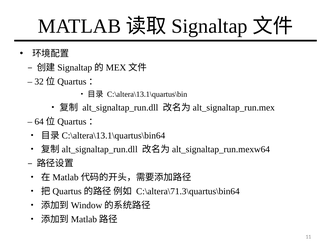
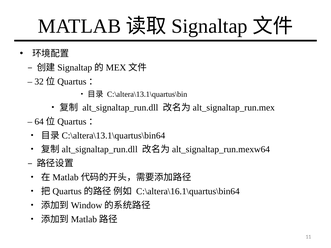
C:\altera\71.3\quartus\bin64: C:\altera\71.3\quartus\bin64 -> C:\altera\16.1\quartus\bin64
